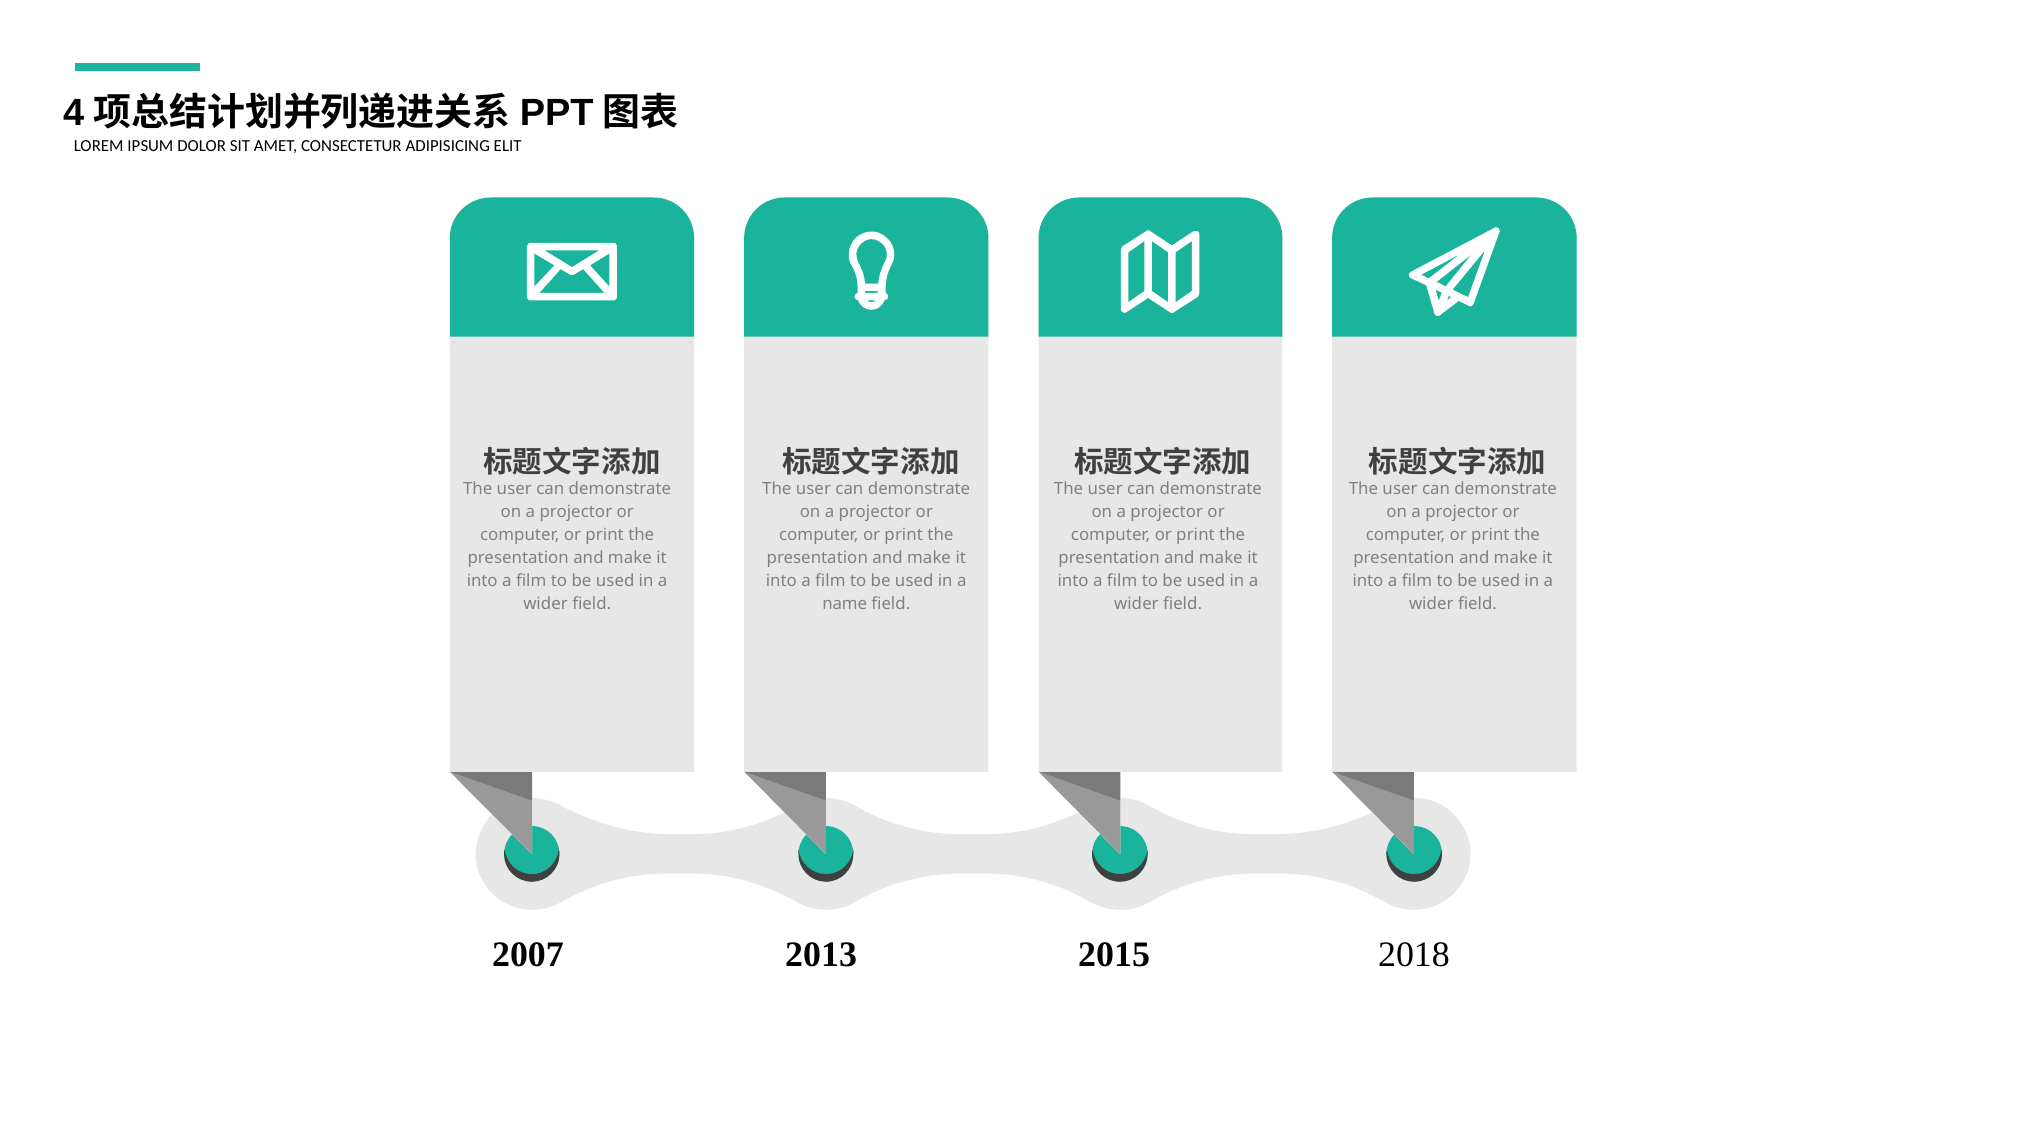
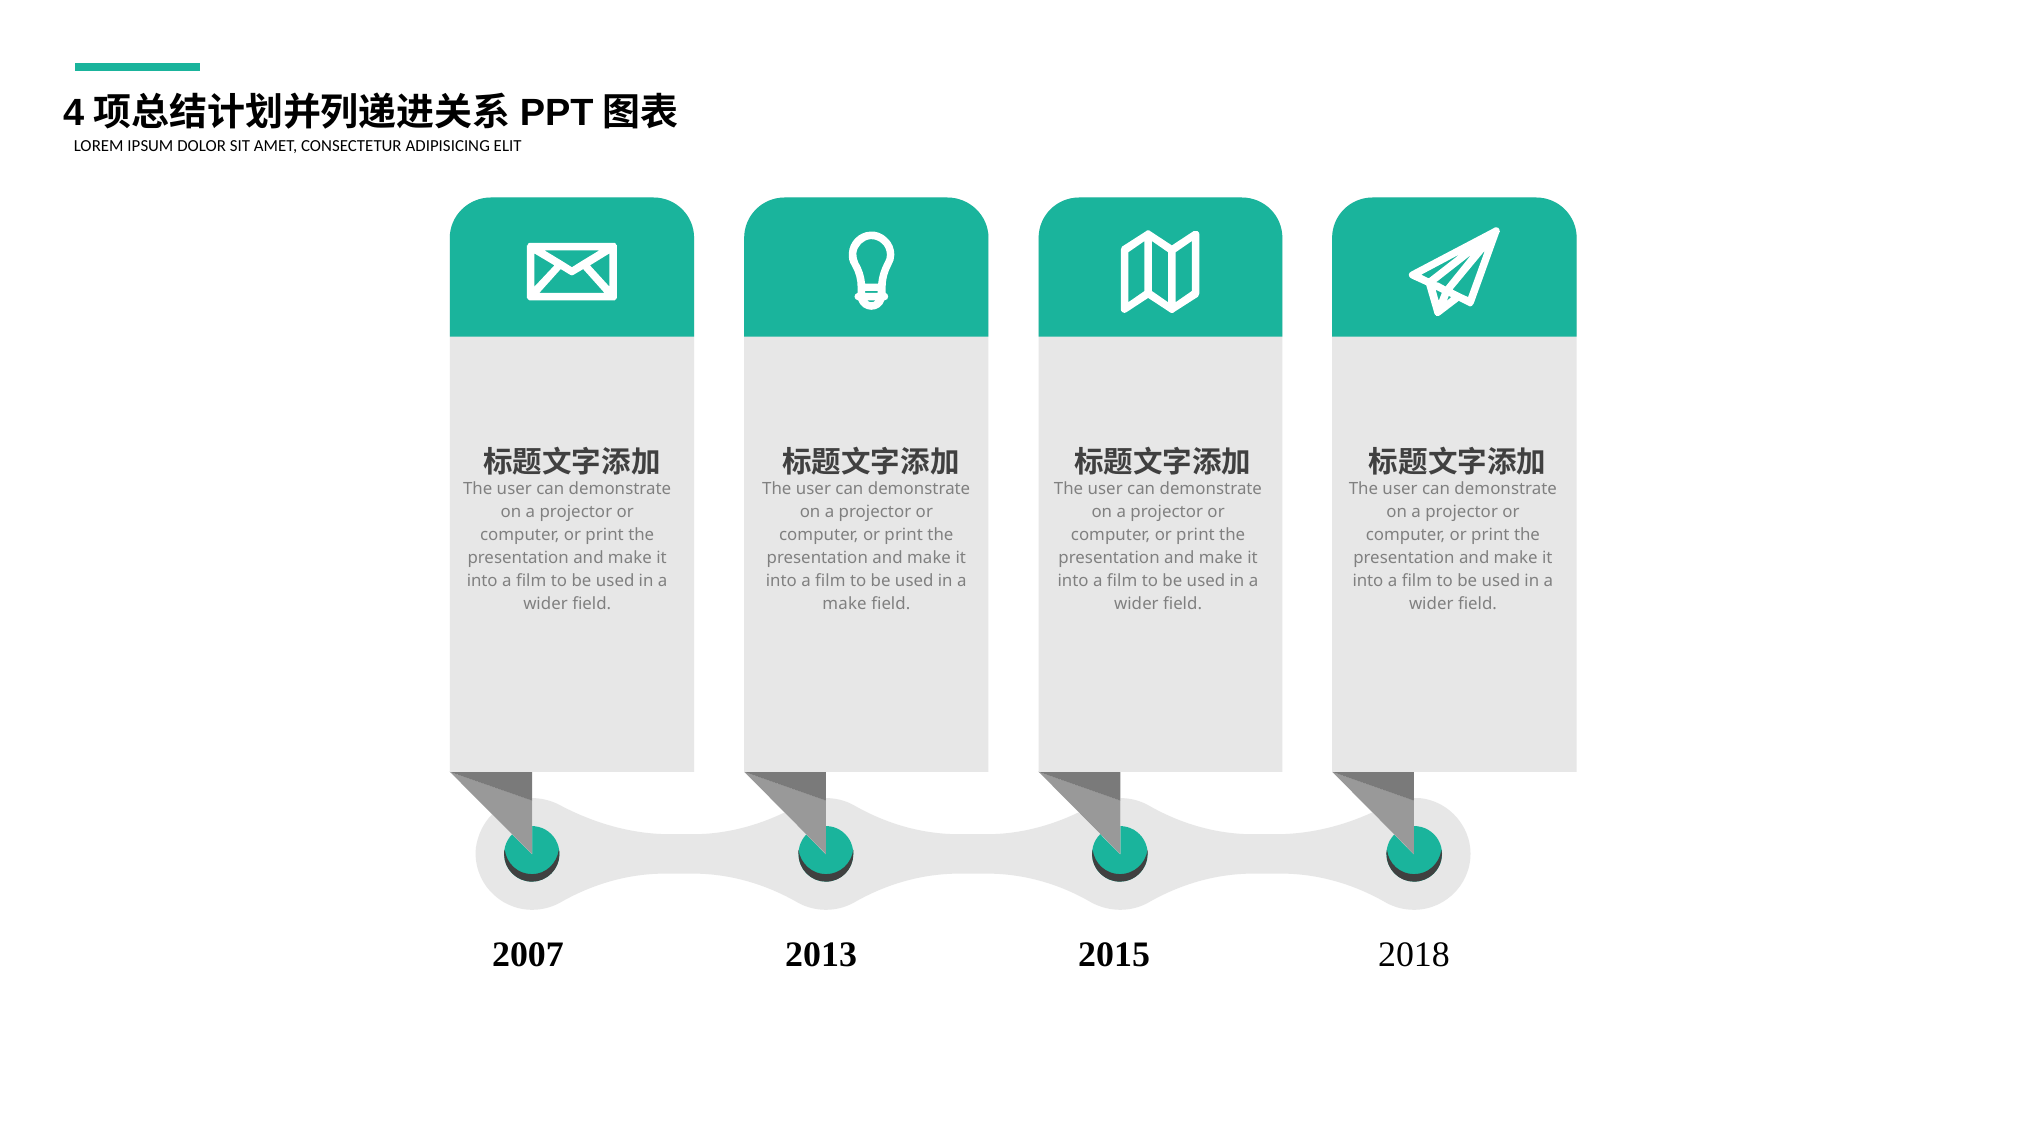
name at (845, 605): name -> make
